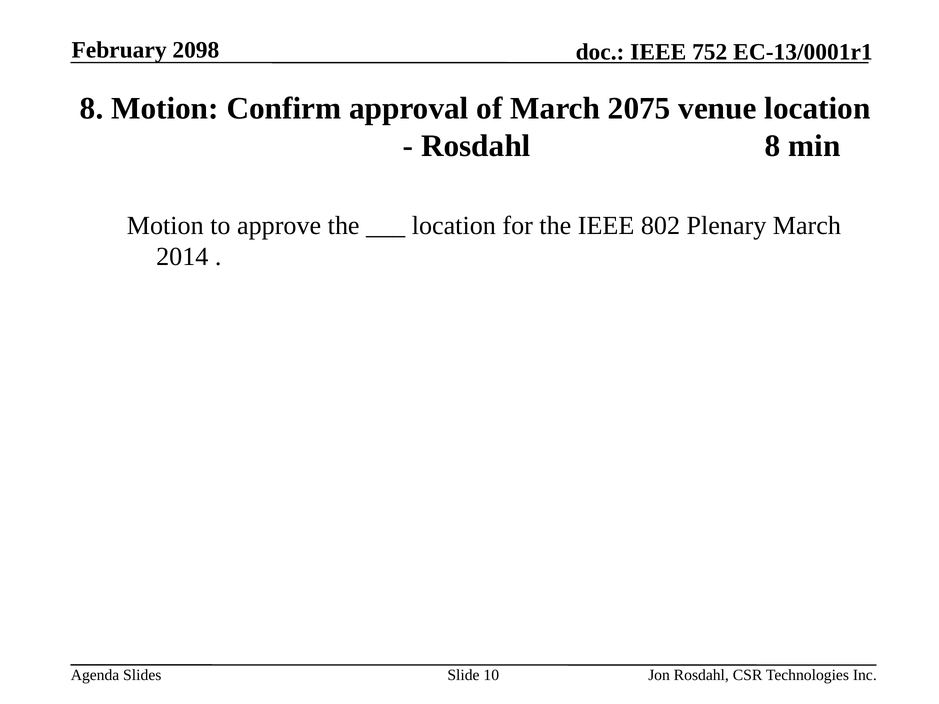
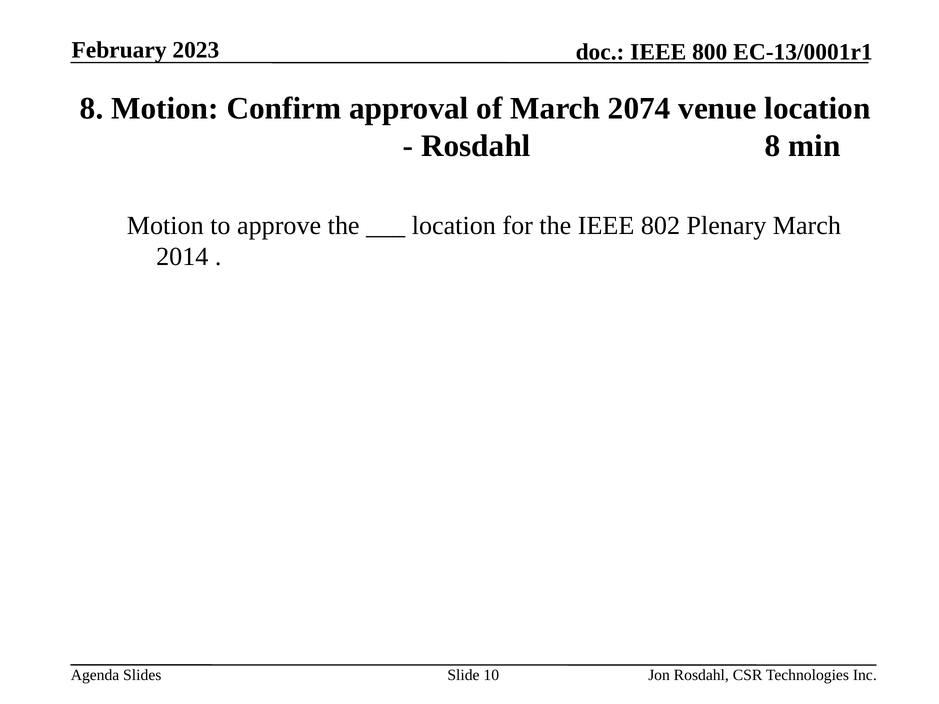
2098: 2098 -> 2023
752: 752 -> 800
2075: 2075 -> 2074
